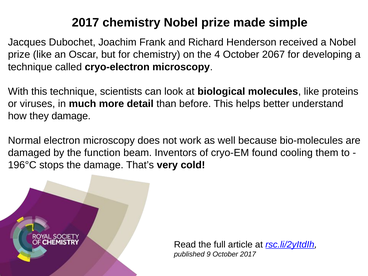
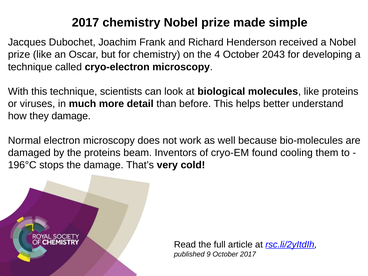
2067: 2067 -> 2043
the function: function -> proteins
